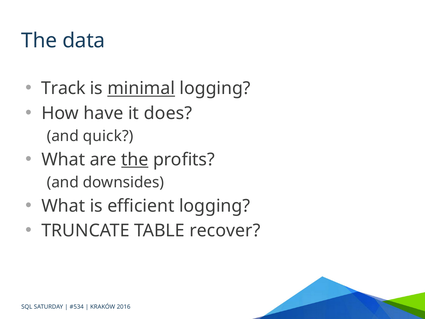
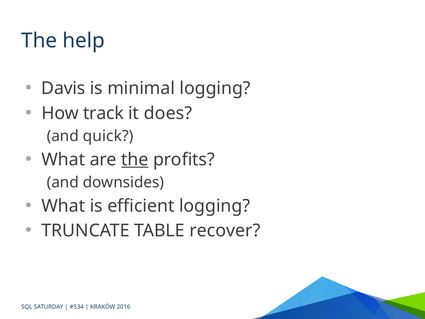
data: data -> help
Track: Track -> Davis
minimal underline: present -> none
have: have -> track
